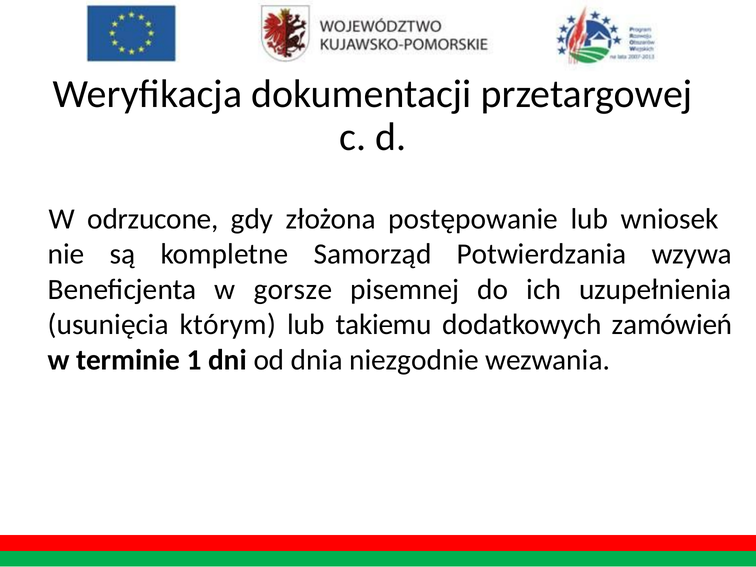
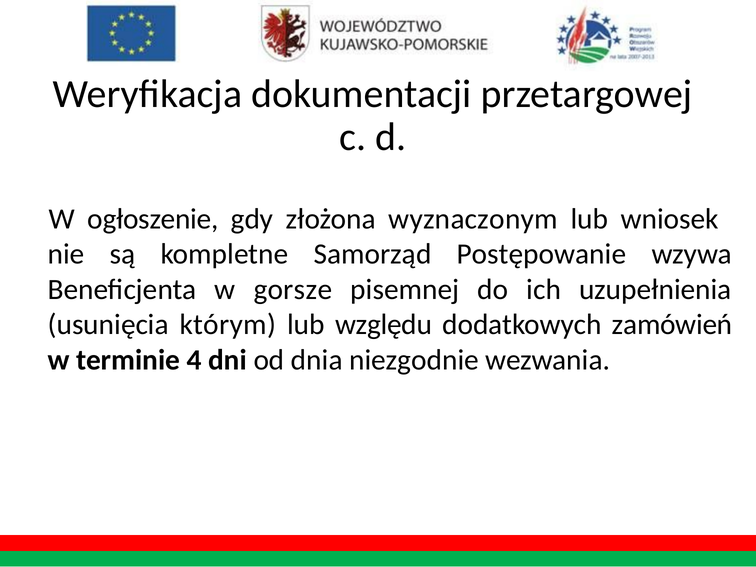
odrzucone: odrzucone -> ogłoszenie
postępowanie: postępowanie -> wyznaczonym
Potwierdzania: Potwierdzania -> Postępowanie
takiemu: takiemu -> względu
1: 1 -> 4
